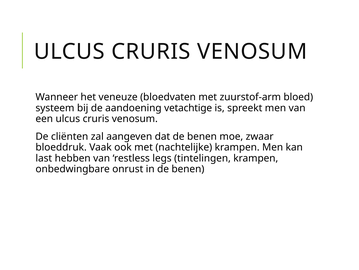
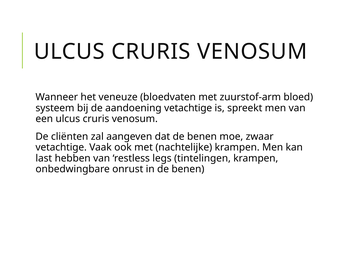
bloeddruk at (61, 147): bloeddruk -> vetachtige
